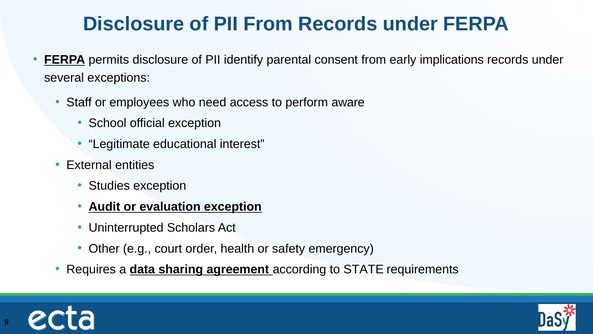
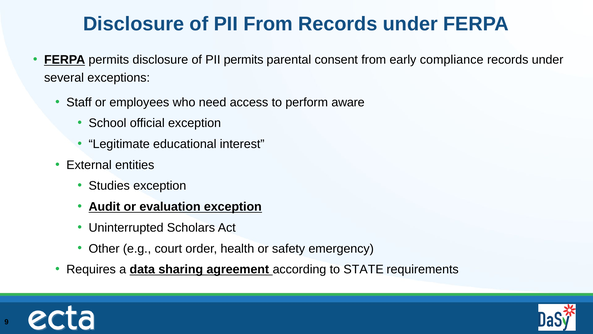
PII identify: identify -> permits
implications: implications -> compliance
